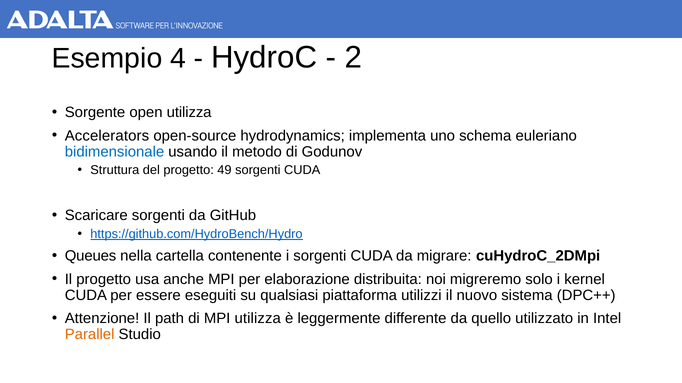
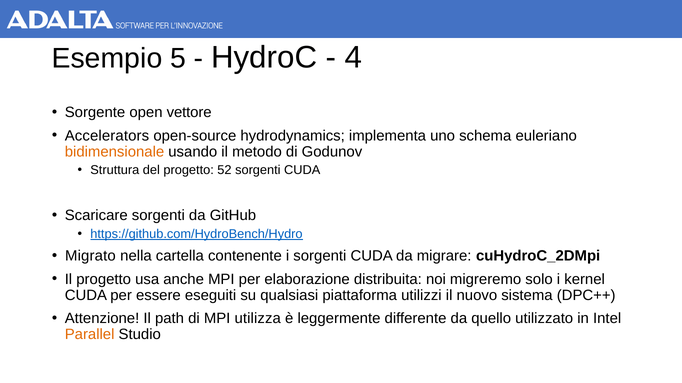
4: 4 -> 5
2: 2 -> 4
open utilizza: utilizza -> vettore
bidimensionale colour: blue -> orange
49: 49 -> 52
Queues: Queues -> Migrato
